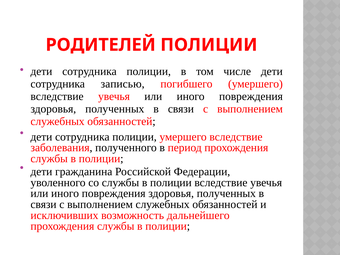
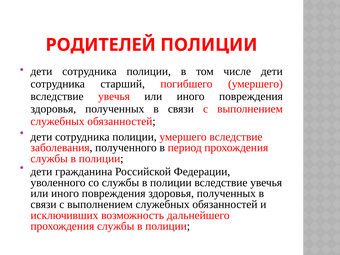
записью: записью -> старший
